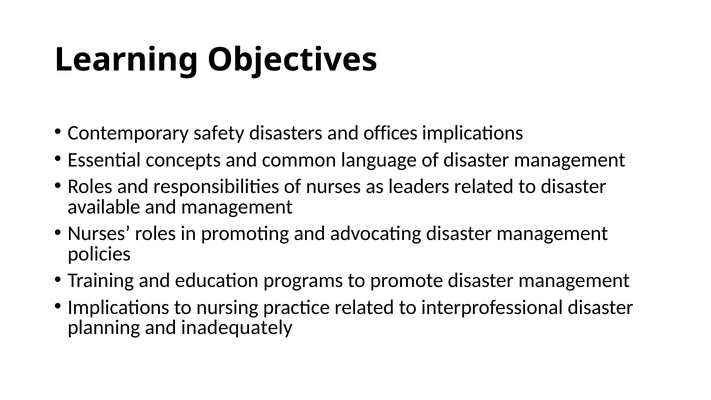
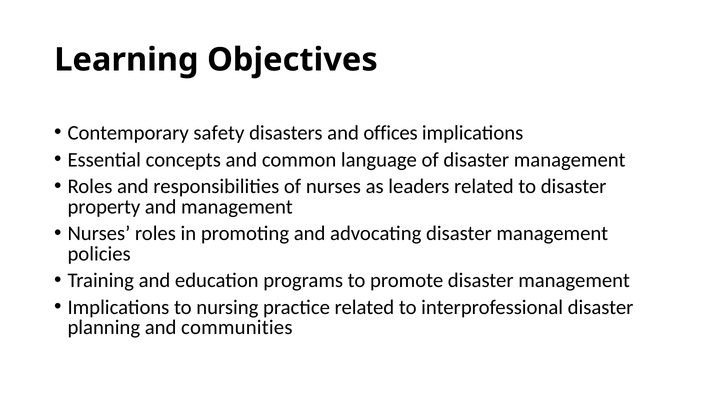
available: available -> property
inadequately: inadequately -> communities
